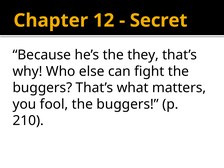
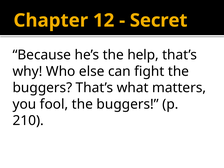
they: they -> help
